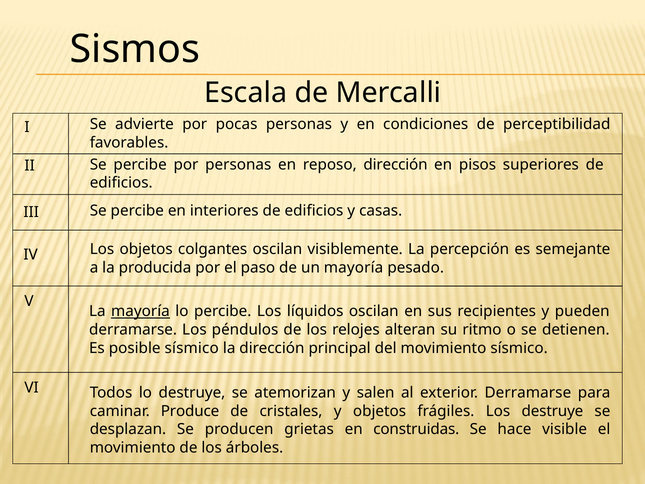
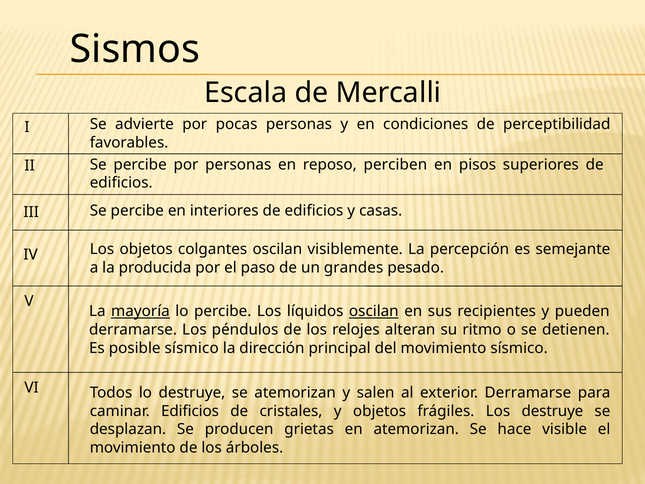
reposo dirección: dirección -> perciben
un mayoría: mayoría -> grandes
oscilan at (374, 311) underline: none -> present
caminar Produce: Produce -> Edificios
en construidas: construidas -> atemorizan
